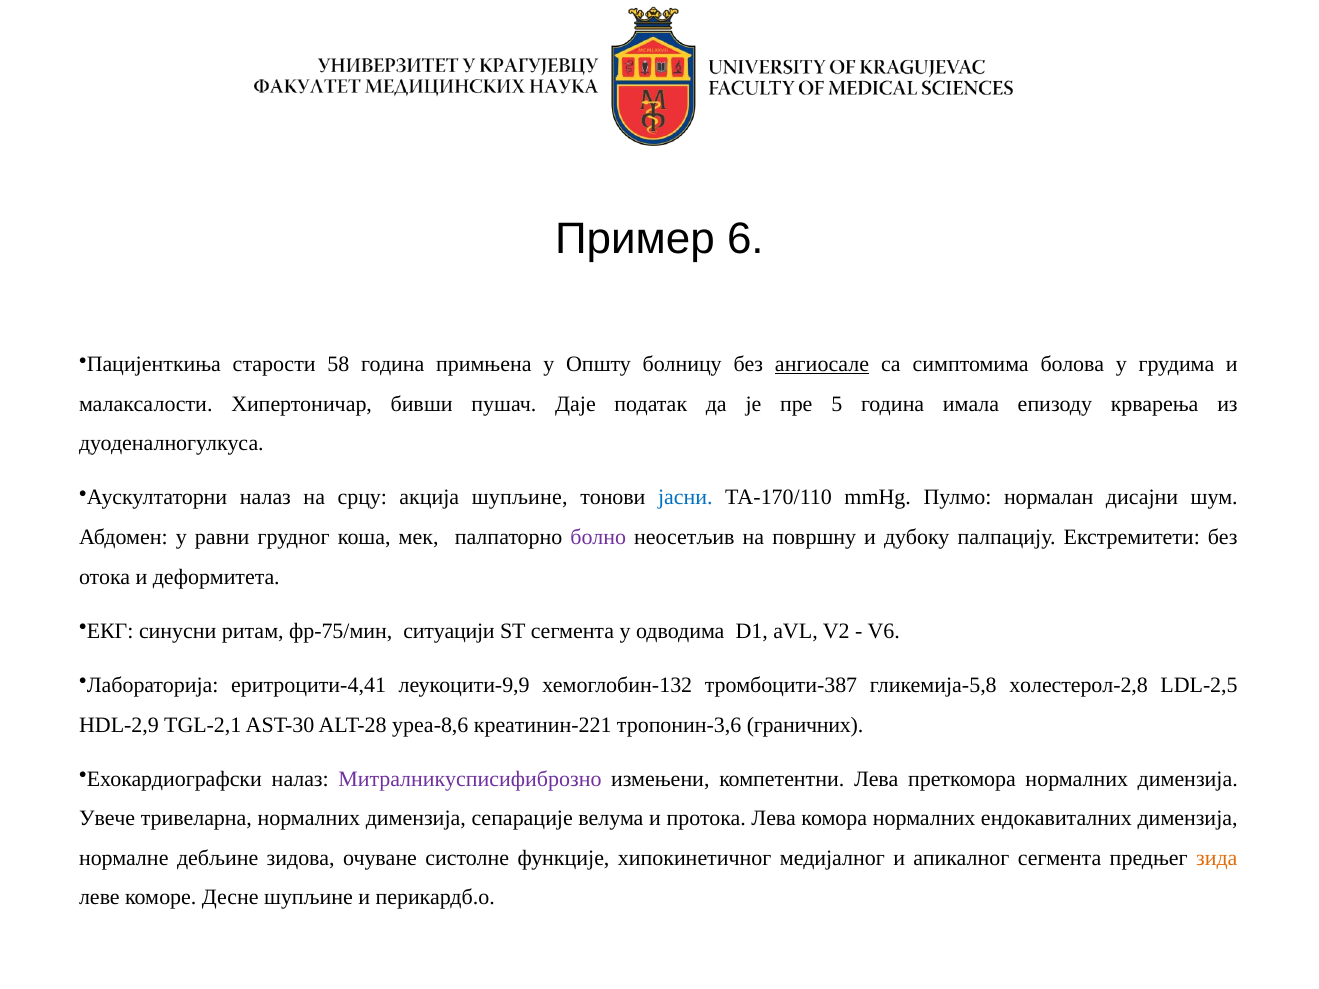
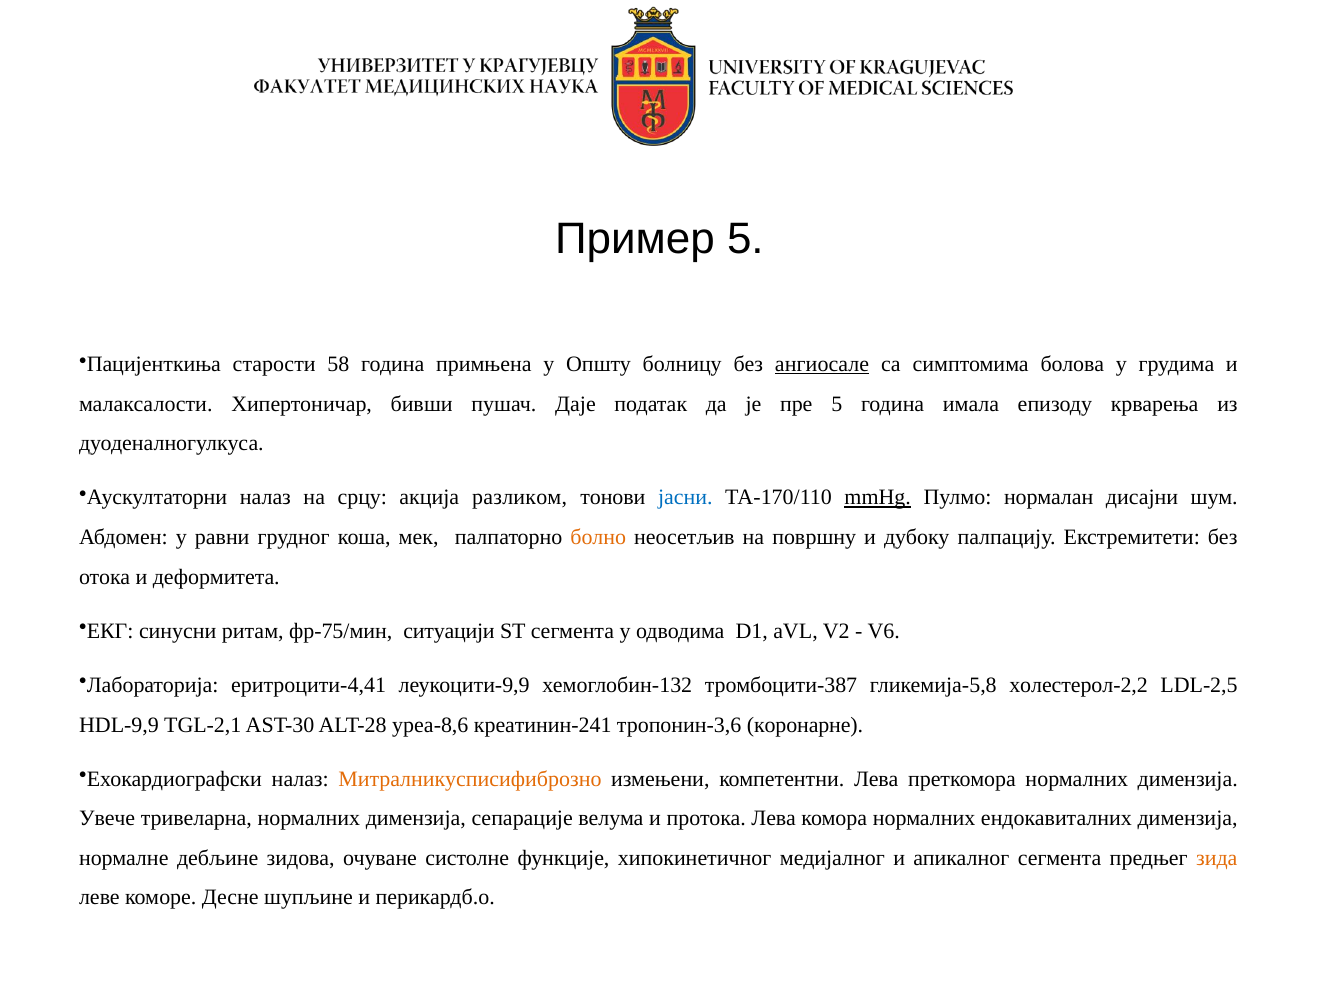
Пример 6: 6 -> 5
акција шупљине: шупљине -> разликом
mmHg underline: none -> present
болно colour: purple -> orange
холестерол-2,8: холестерол-2,8 -> холестерол-2,2
HDL-2,9: HDL-2,9 -> HDL-9,9
креатинин-221: креатинин-221 -> креатинин-241
граничних: граничних -> коронарне
Митралникусписифиброзно colour: purple -> orange
